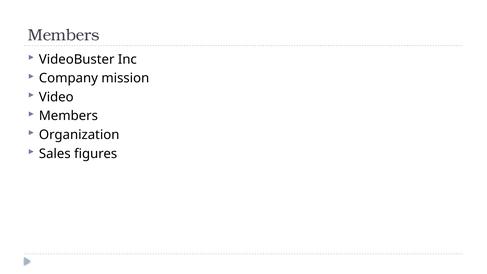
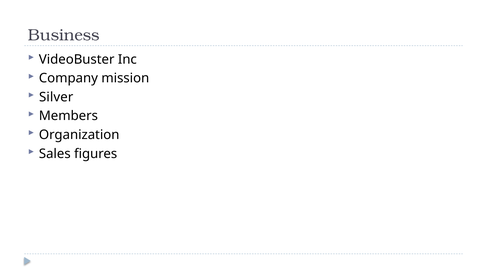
Members at (64, 35): Members -> Business
Video: Video -> Silver
